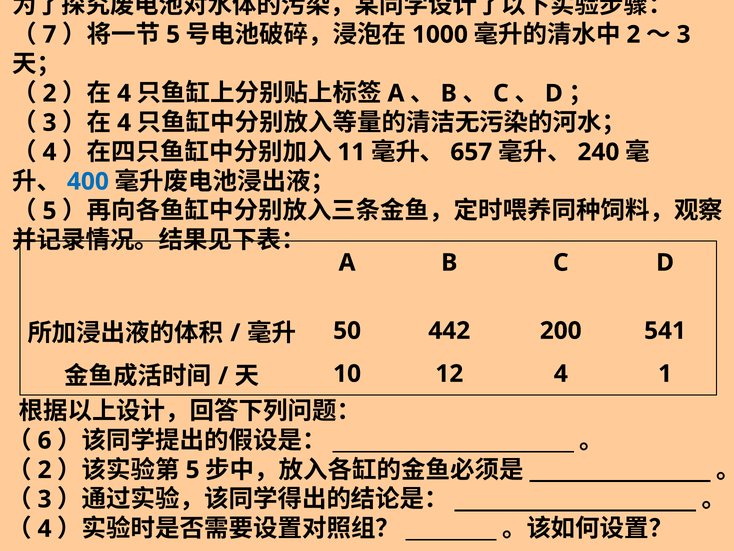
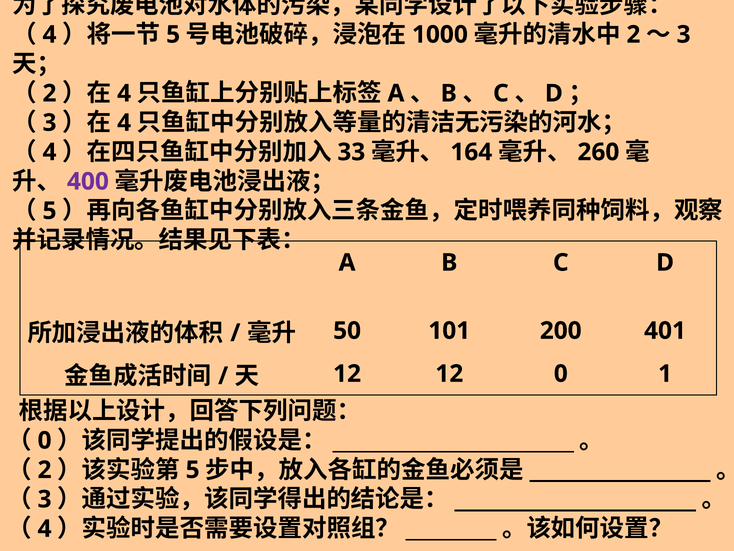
7 at (50, 35): 7 -> 4
11: 11 -> 33
657: 657 -> 164
240: 240 -> 260
400 colour: blue -> purple
442: 442 -> 101
541: 541 -> 401
10 at (347, 373): 10 -> 12
12 4: 4 -> 0
6 at (45, 440): 6 -> 0
